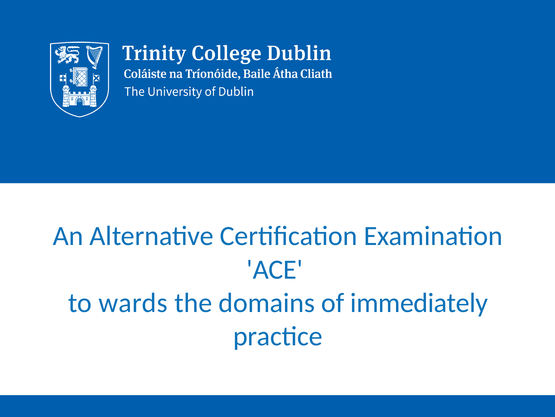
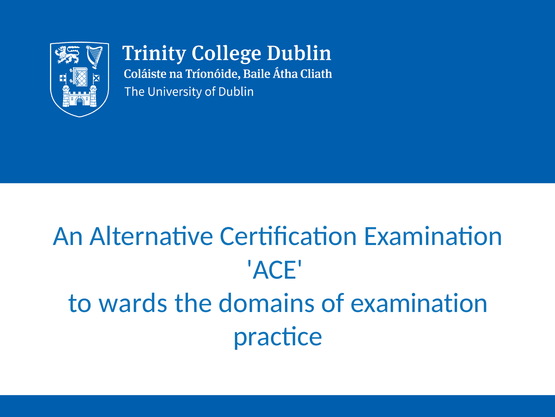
of immediately: immediately -> examination
